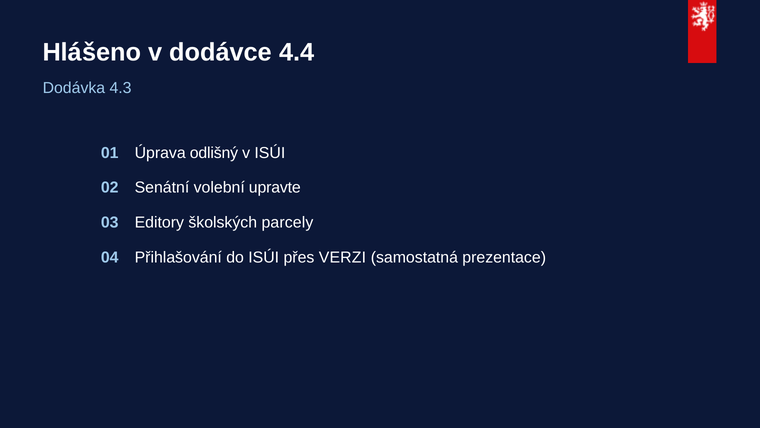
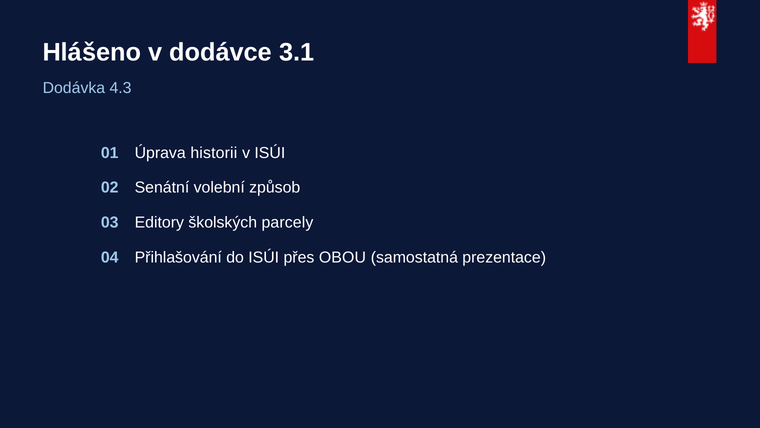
4.4: 4.4 -> 3.1
odlišný: odlišný -> historii
upravte: upravte -> způsob
VERZI: VERZI -> OBOU
